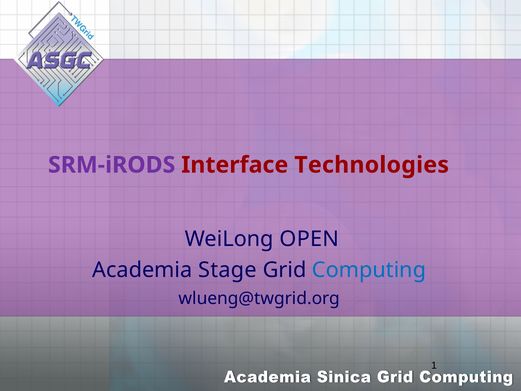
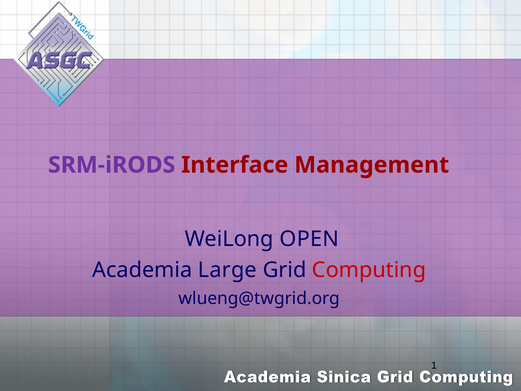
Technologies: Technologies -> Management
Stage: Stage -> Large
Computing colour: blue -> red
